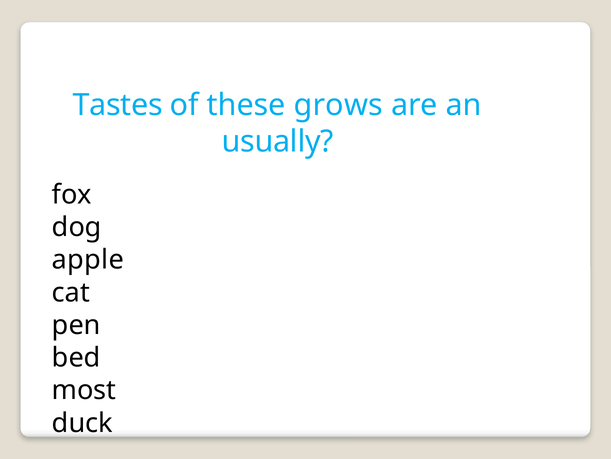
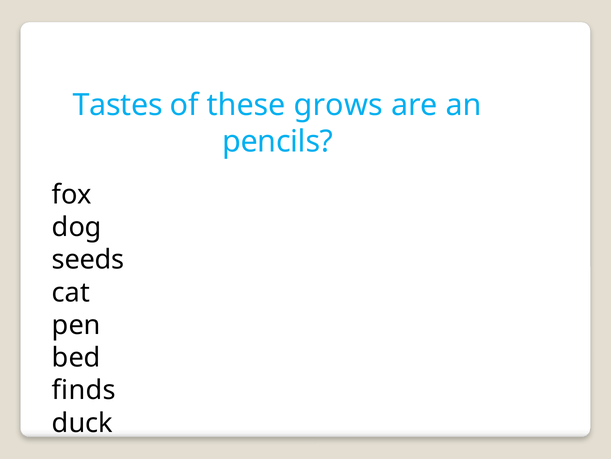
usually: usually -> pencils
apple: apple -> seeds
most: most -> finds
